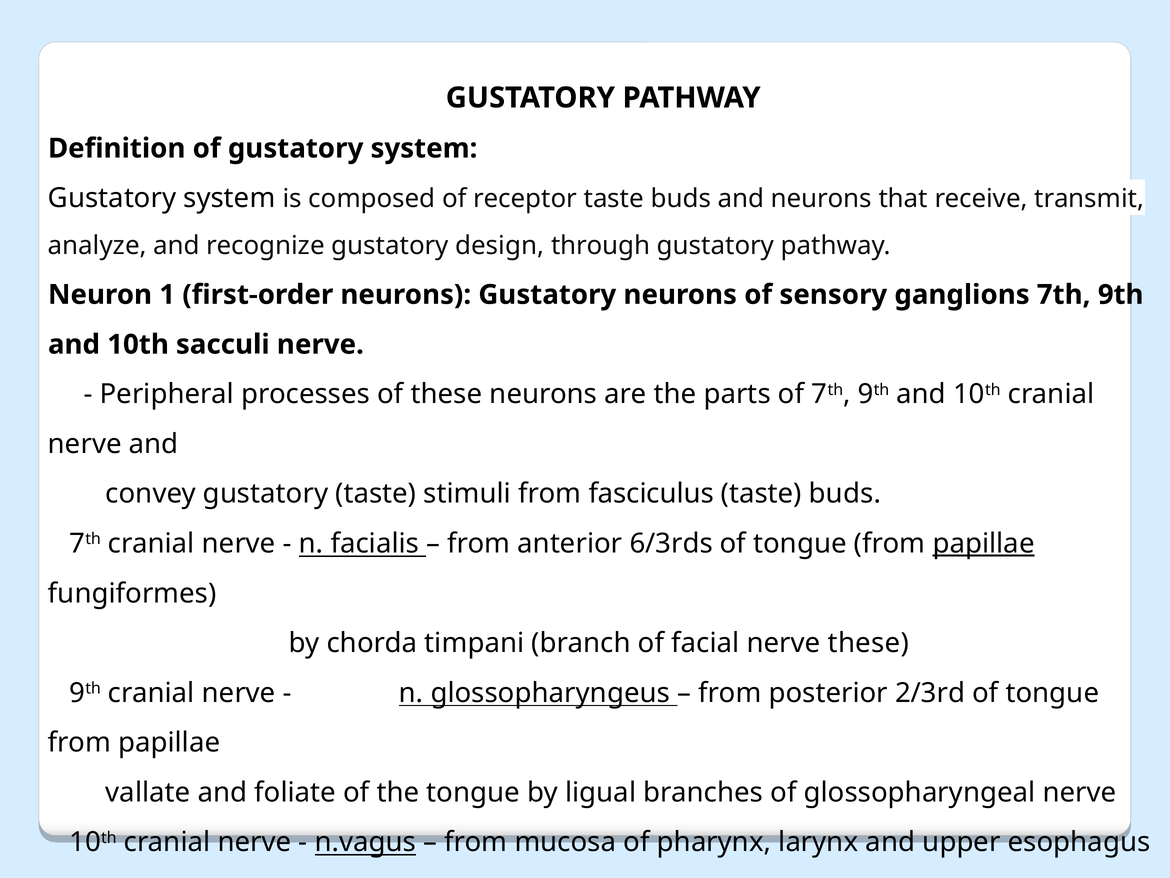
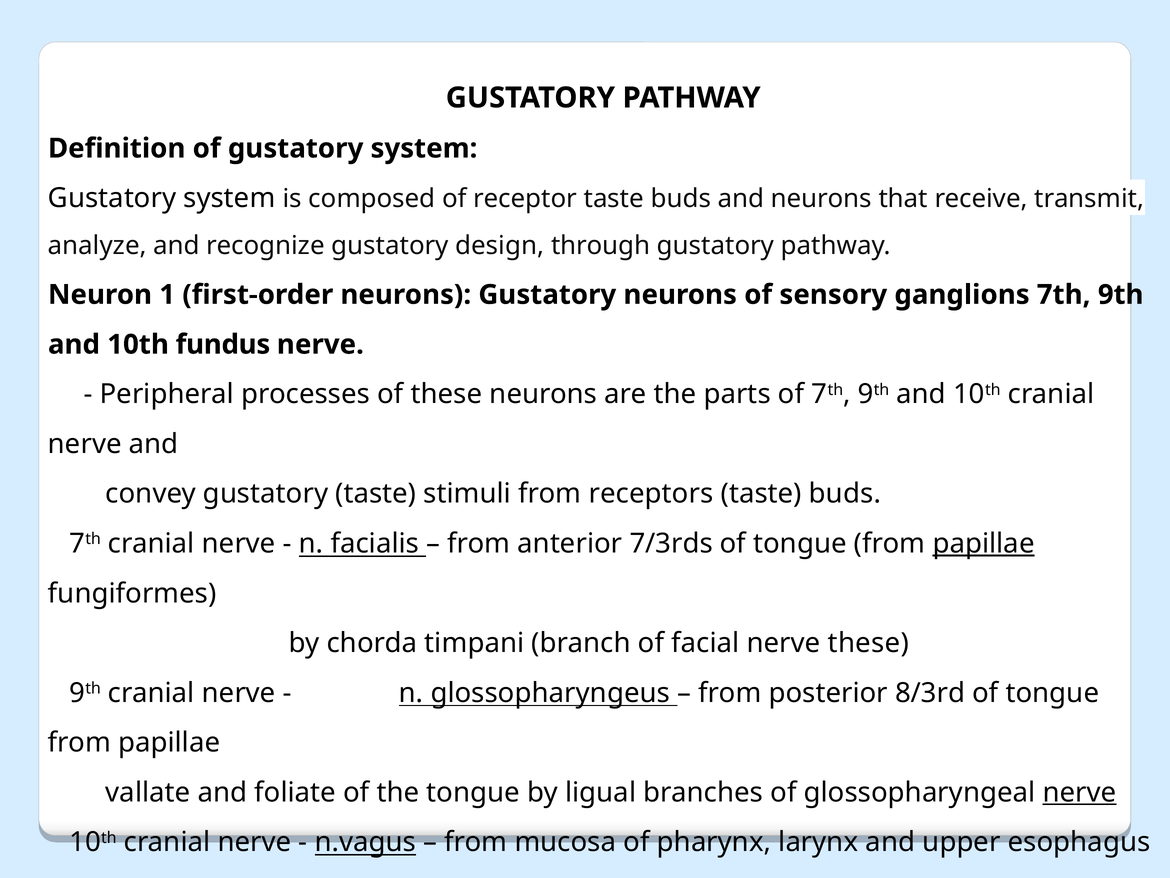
sacculi: sacculi -> fundus
fasciculus: fasciculus -> receptors
6/3rds: 6/3rds -> 7/3rds
2/3rd: 2/3rd -> 8/3rd
nerve at (1080, 792) underline: none -> present
